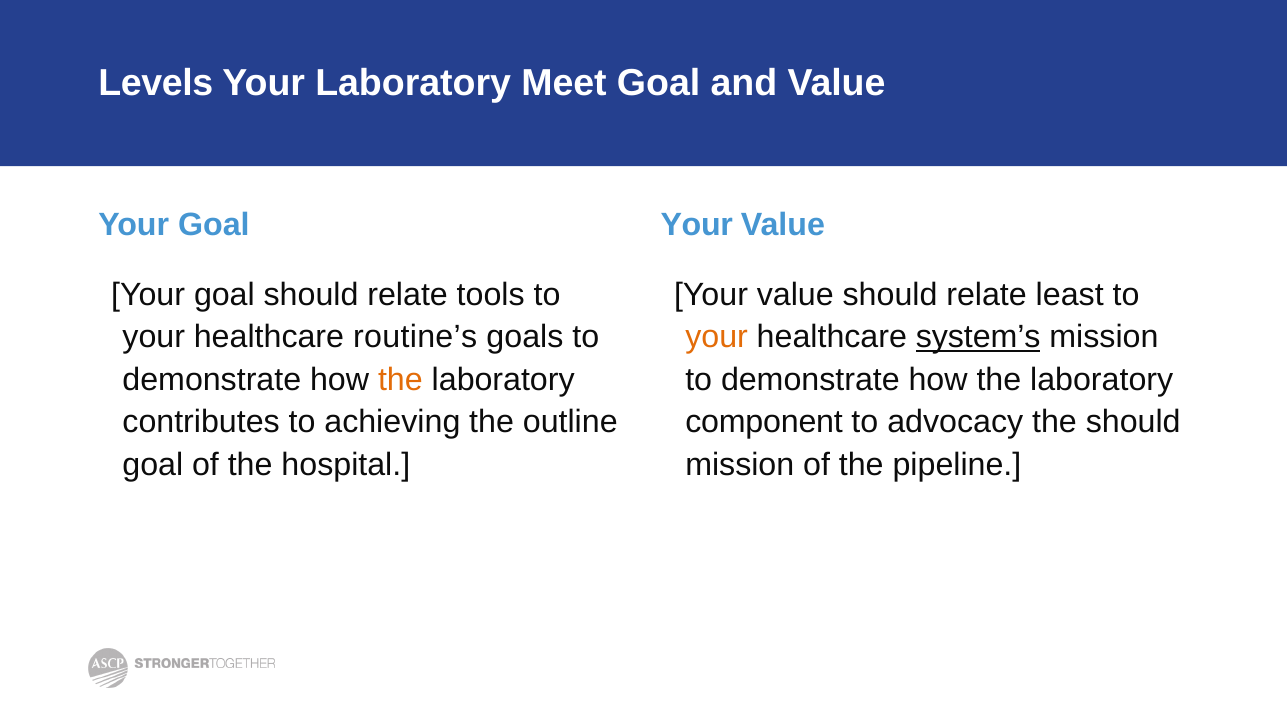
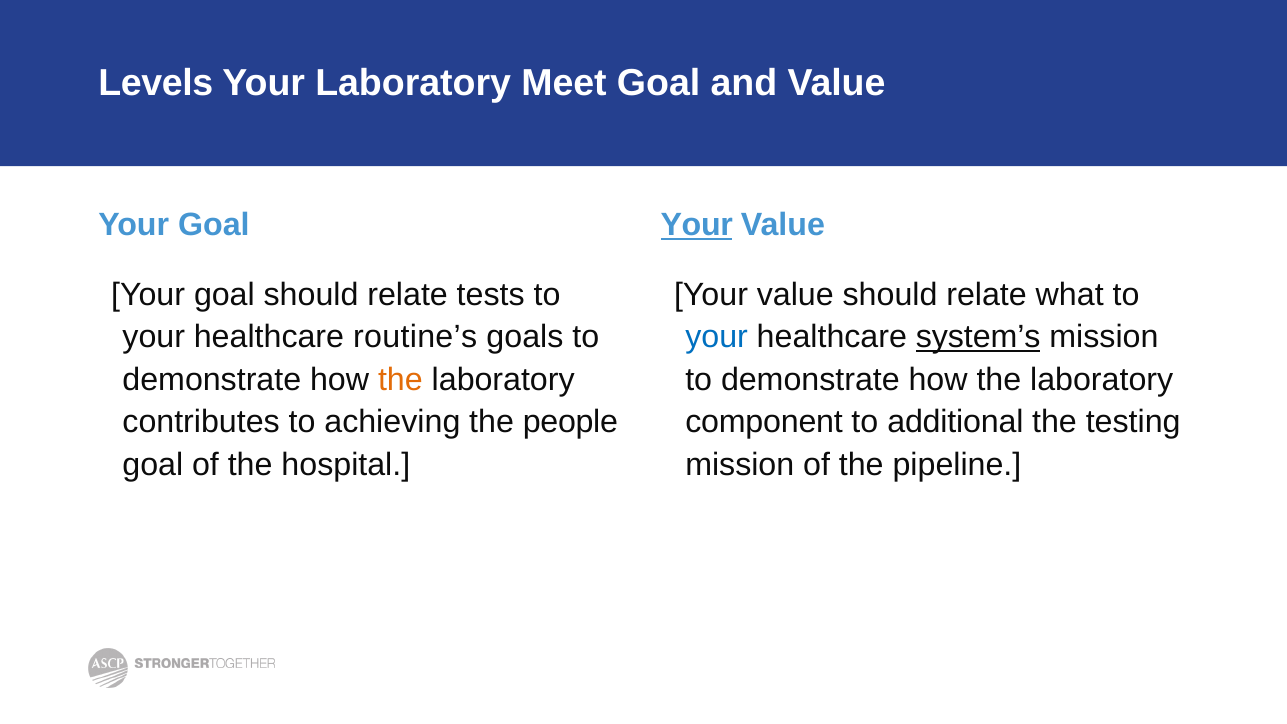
Your at (697, 225) underline: none -> present
tools: tools -> tests
least: least -> what
your at (717, 337) colour: orange -> blue
outline: outline -> people
advocacy: advocacy -> additional
the should: should -> testing
